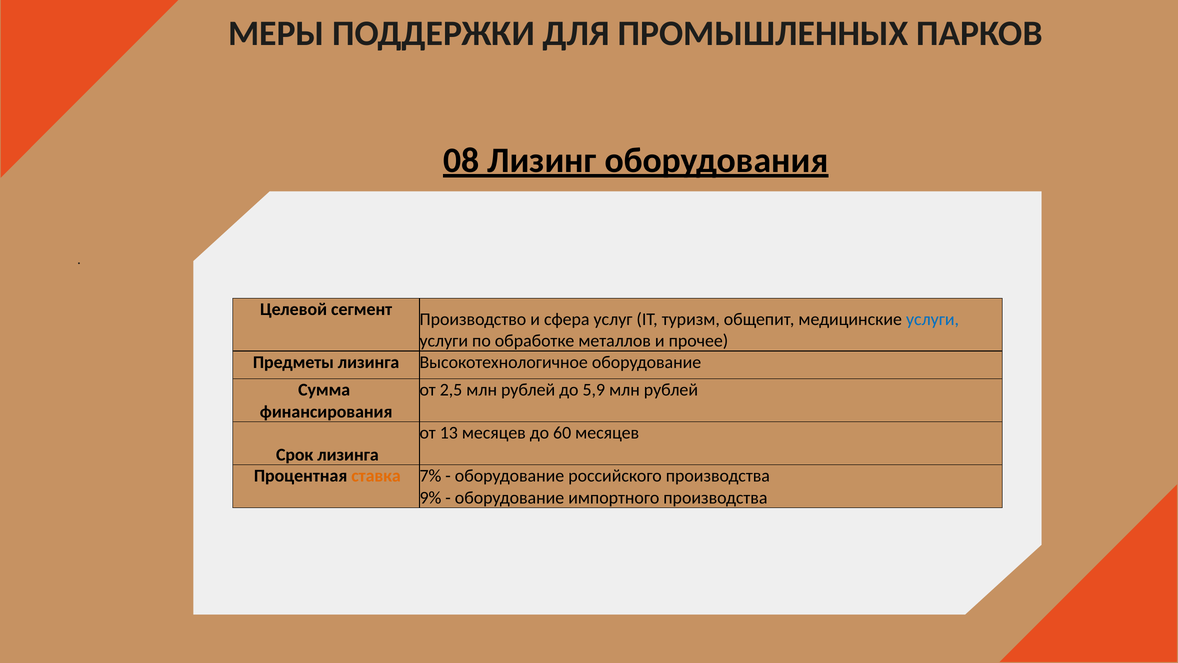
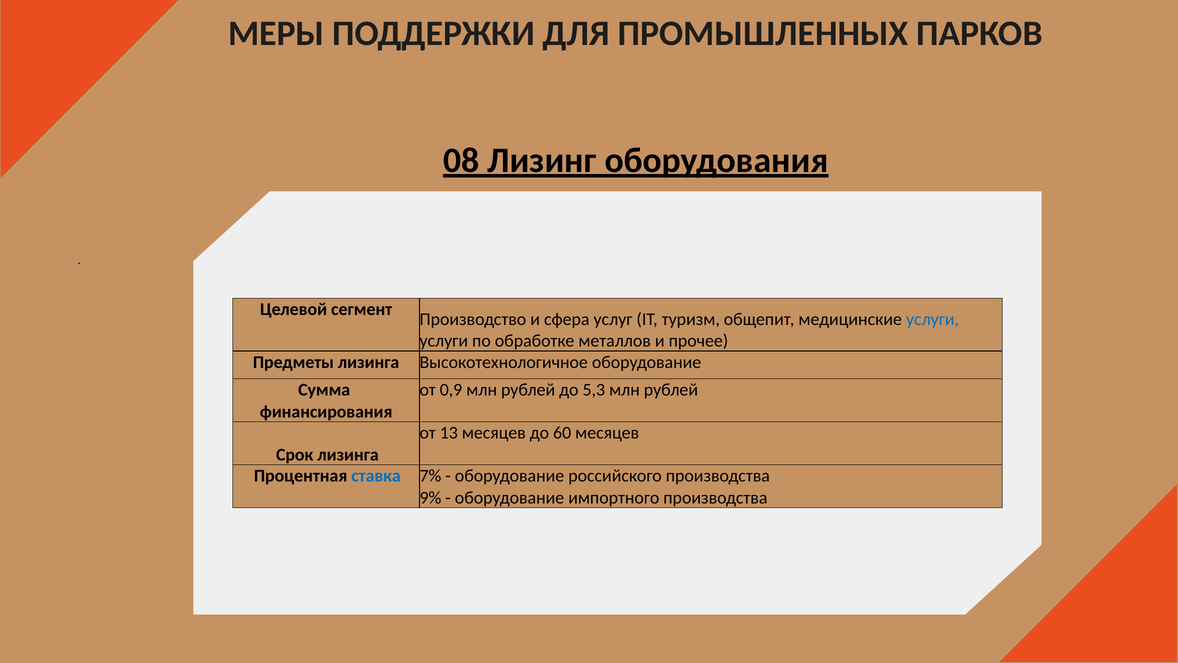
2,5: 2,5 -> 0,9
5,9: 5,9 -> 5,3
ставка colour: orange -> blue
